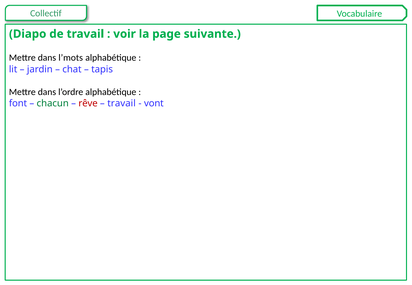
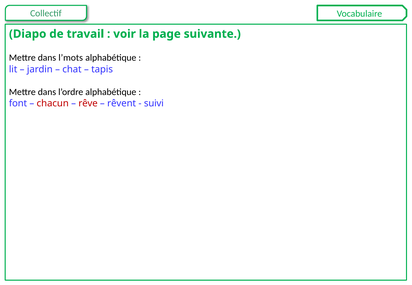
chacun colour: green -> red
travail at (122, 104): travail -> rêvent
vont: vont -> suivi
